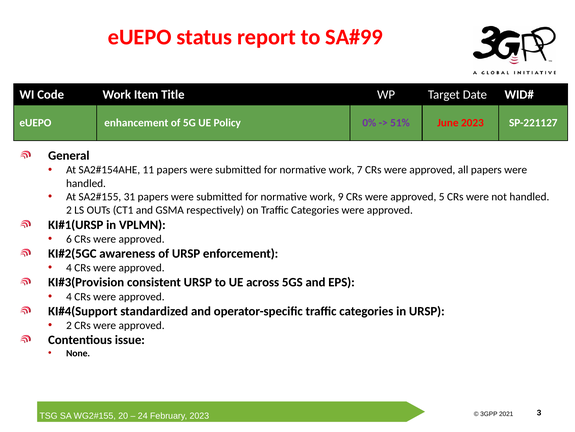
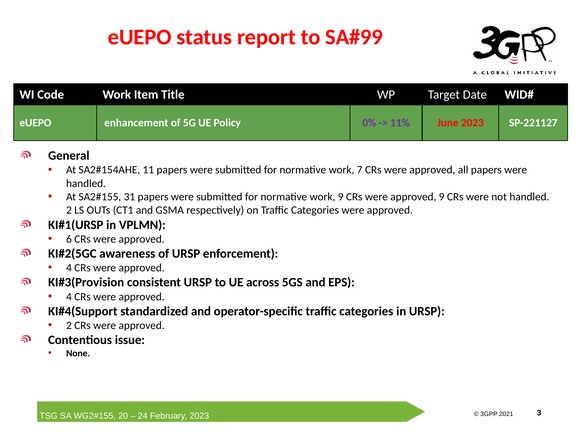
51%: 51% -> 11%
approved 5: 5 -> 9
